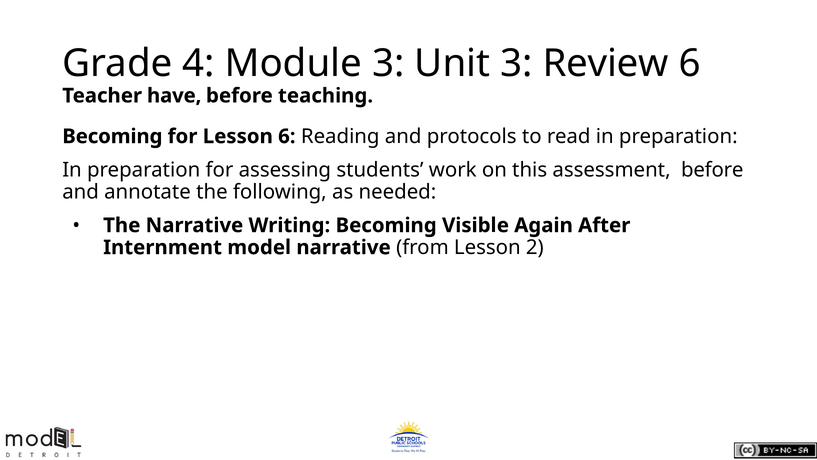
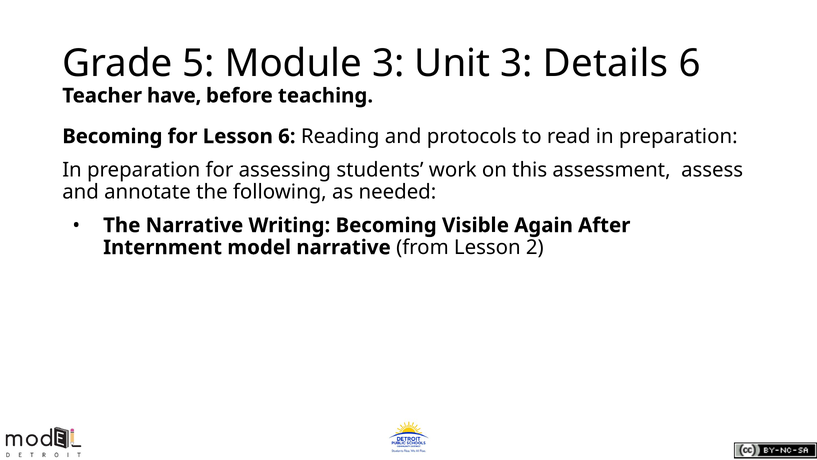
4: 4 -> 5
Review: Review -> Details
assessment before: before -> assess
